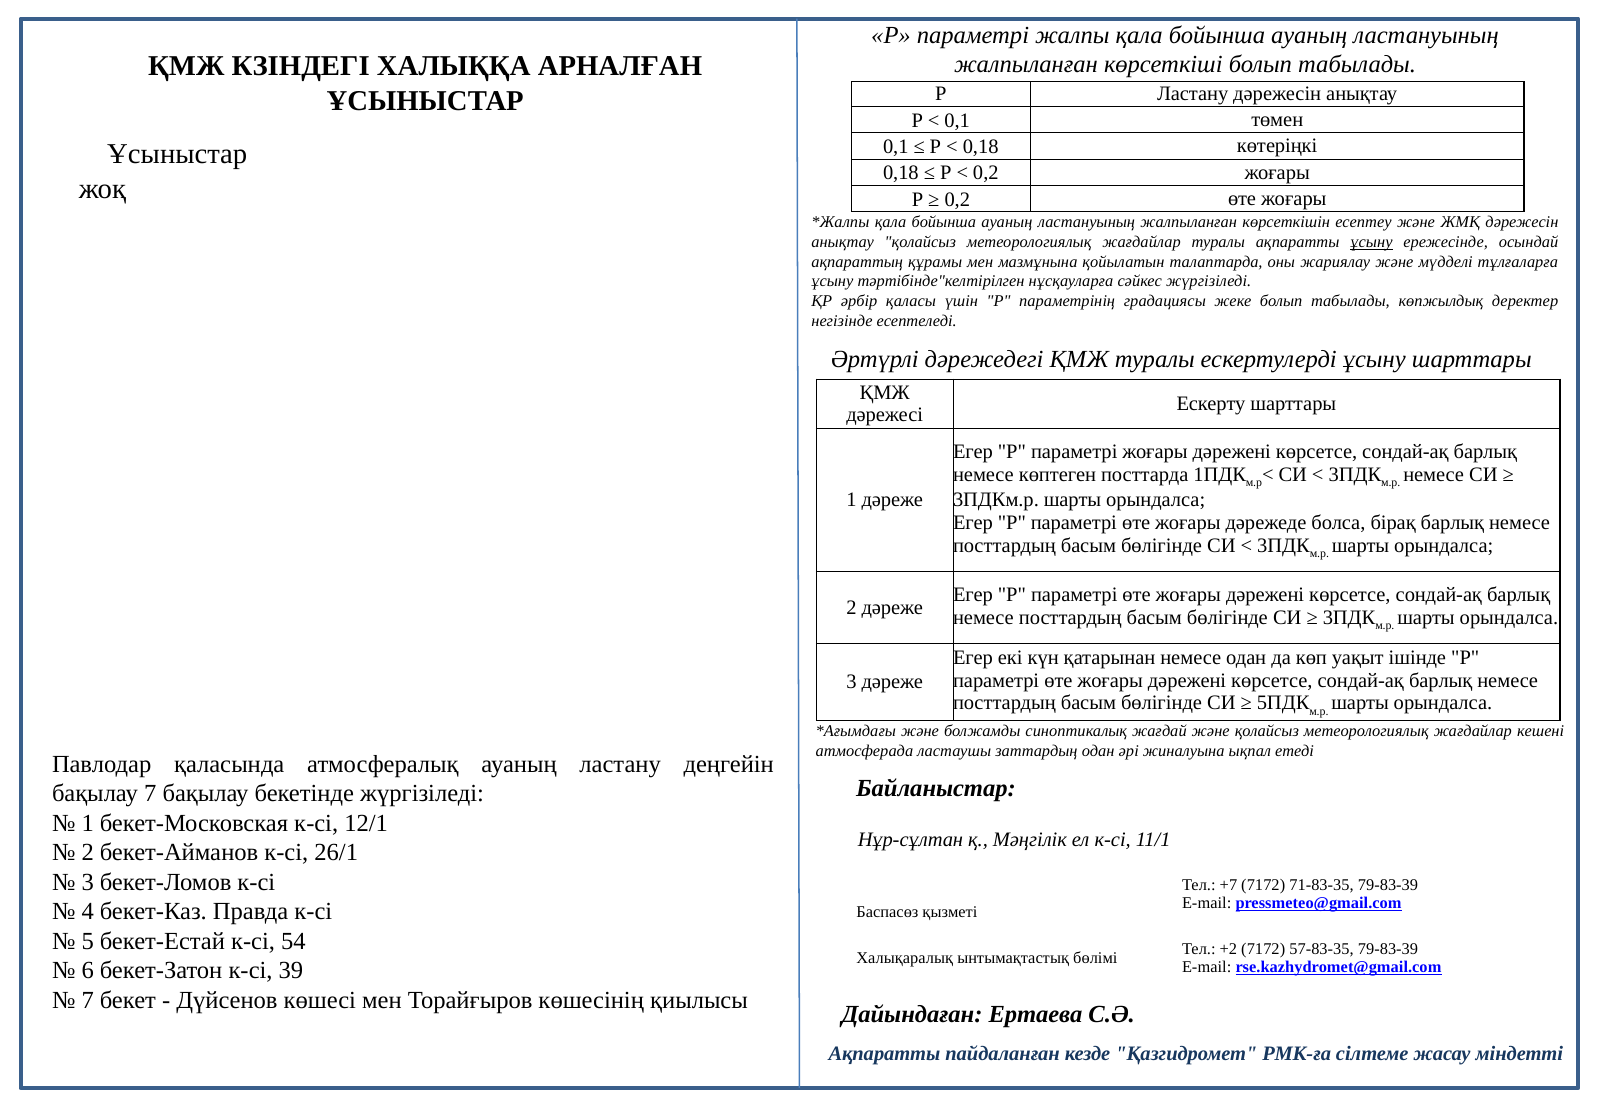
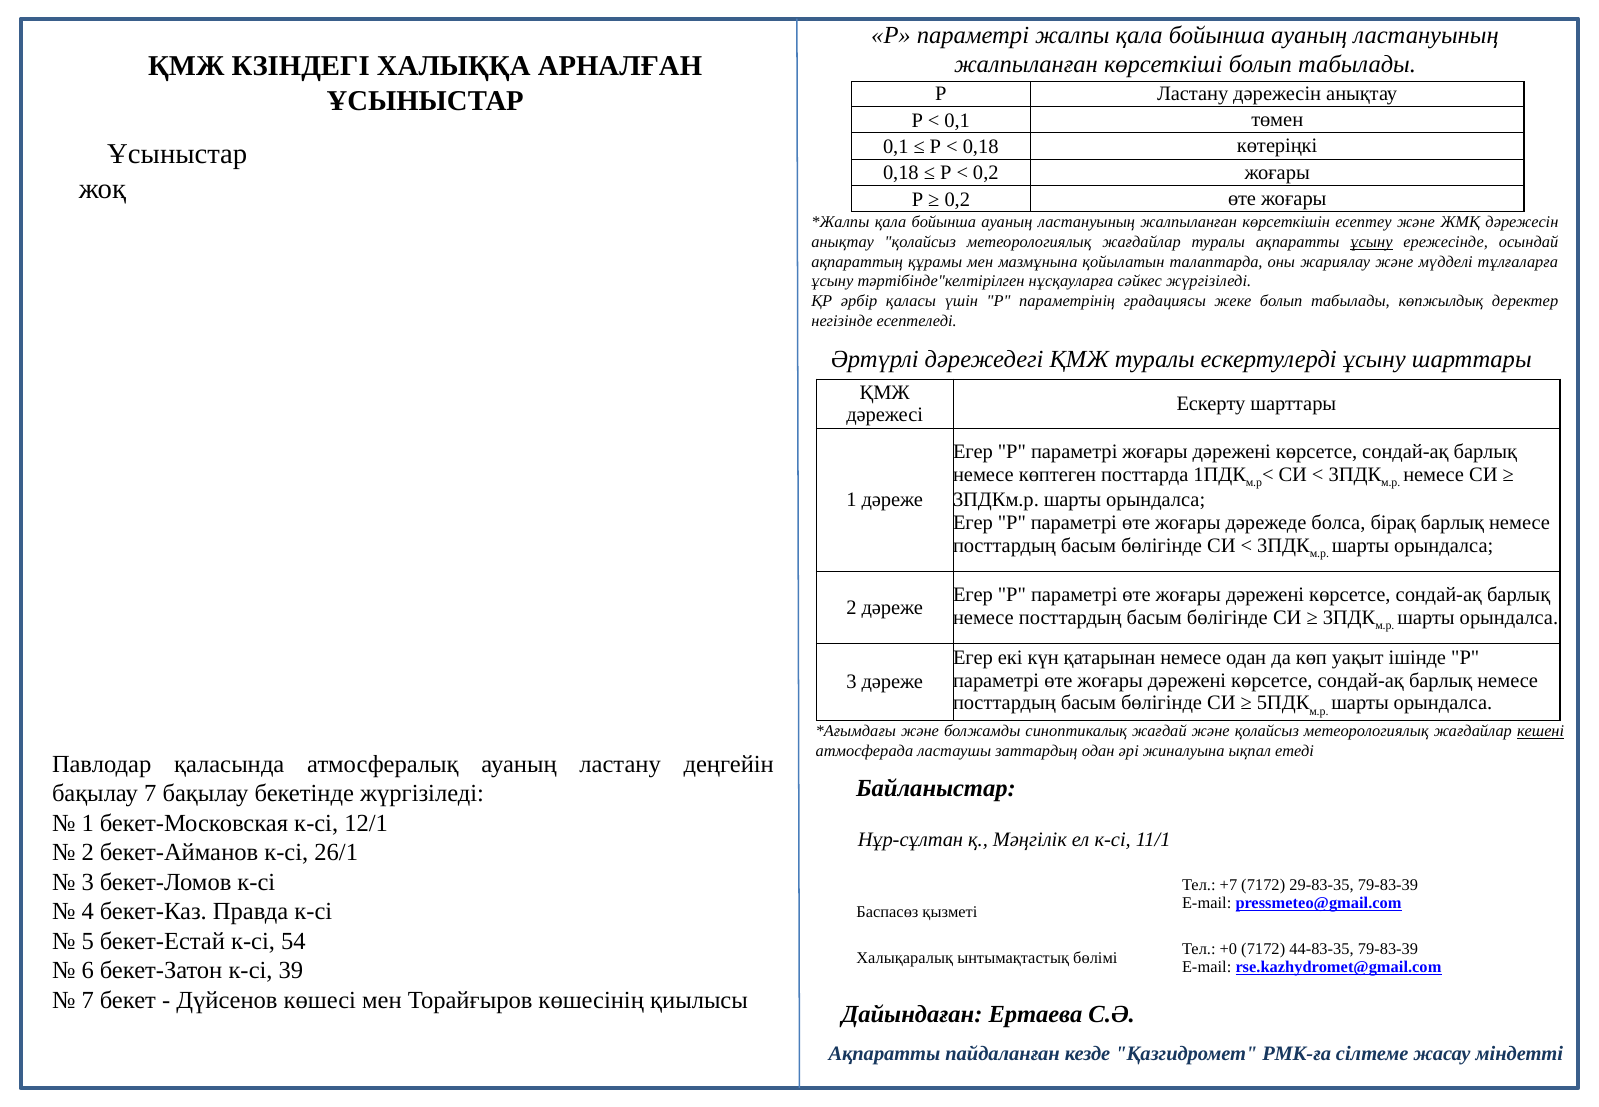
кешені underline: none -> present
71-83-35: 71-83-35 -> 29-83-35
+2: +2 -> +0
57-83-35: 57-83-35 -> 44-83-35
